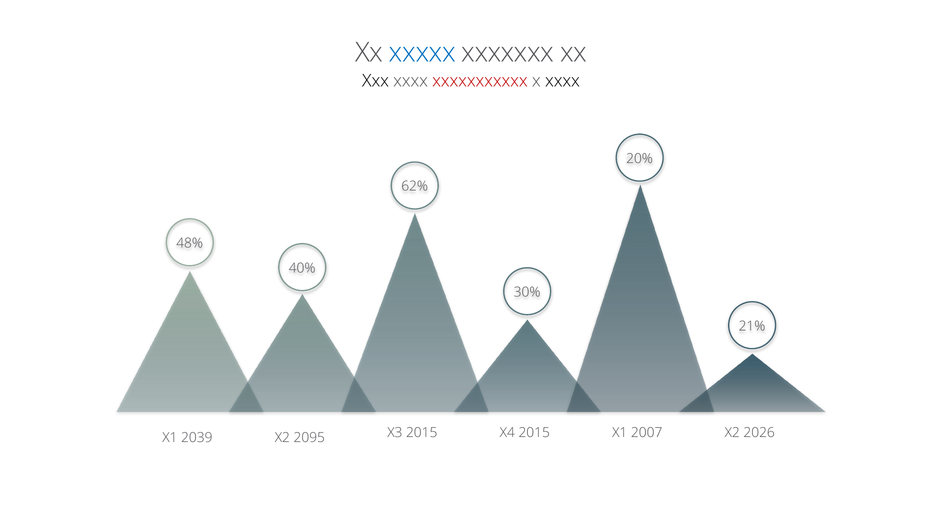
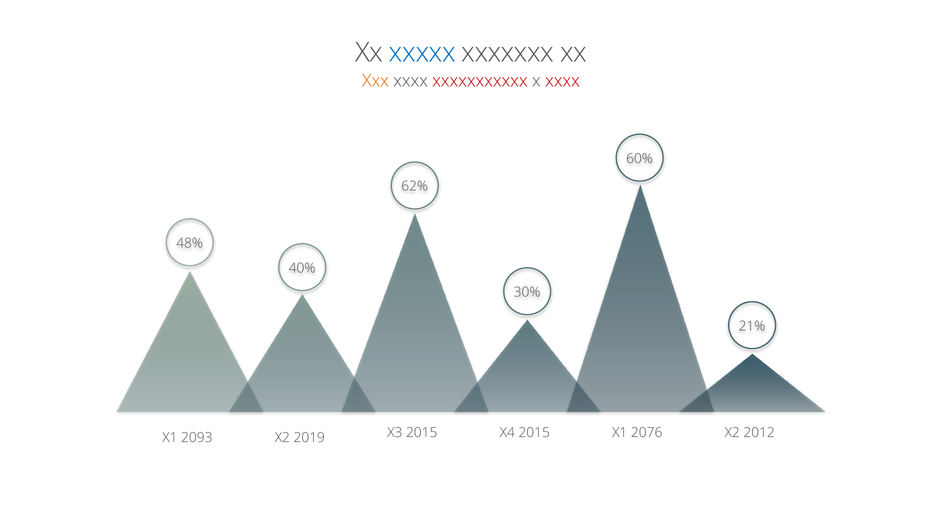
Xxx colour: black -> orange
xxxx at (562, 81) colour: black -> red
20%: 20% -> 60%
2039: 2039 -> 2093
2095: 2095 -> 2019
2007: 2007 -> 2076
2026: 2026 -> 2012
